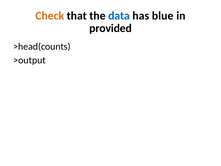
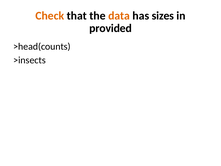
data colour: blue -> orange
blue: blue -> sizes
>output: >output -> >insects
